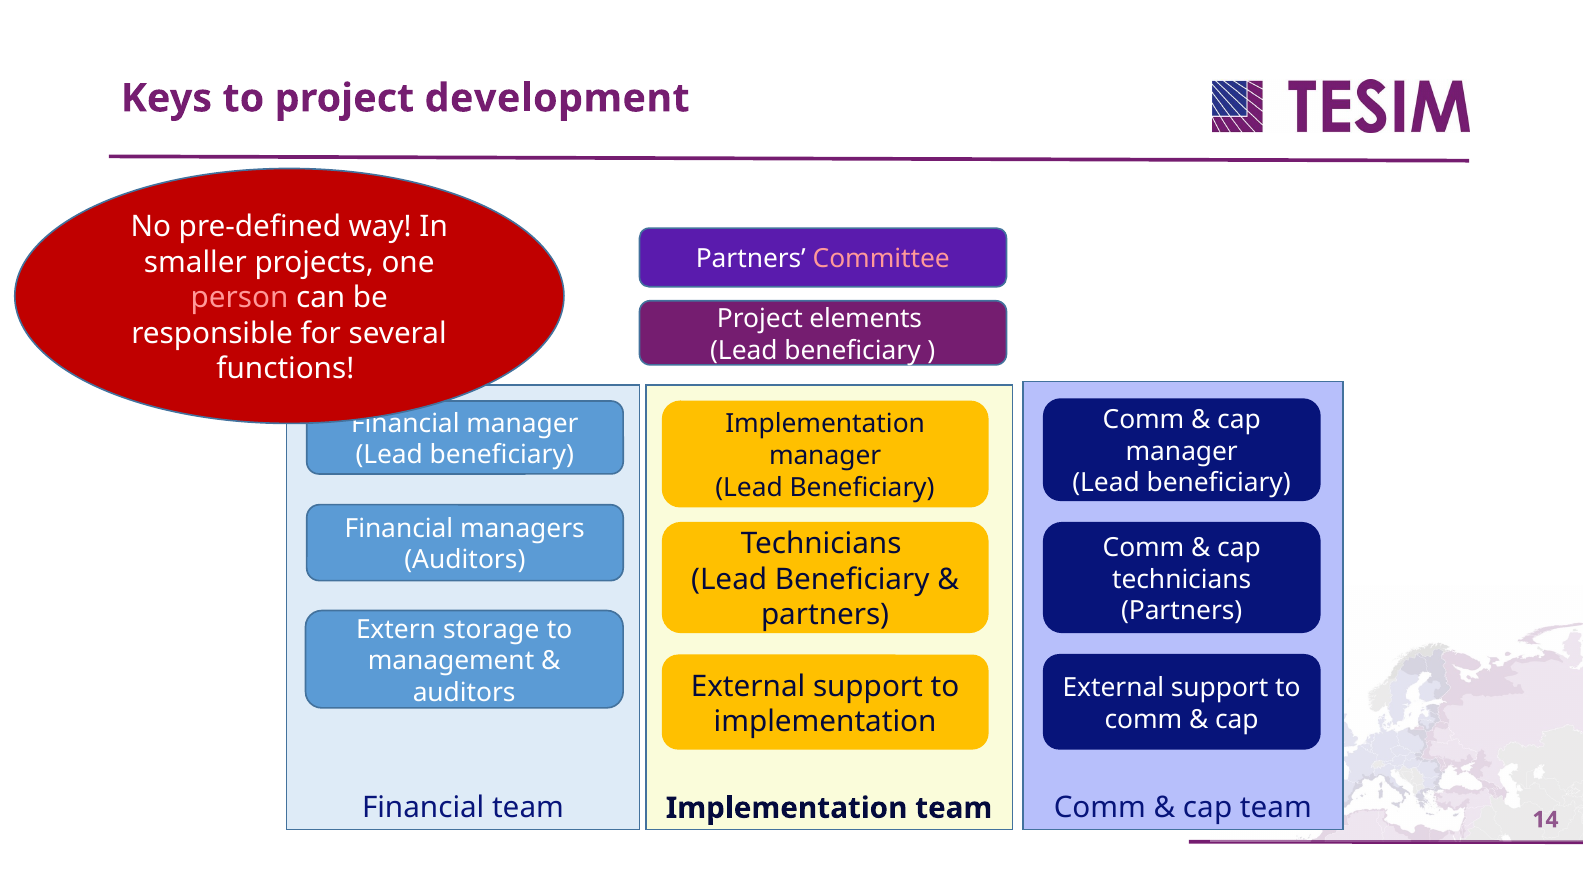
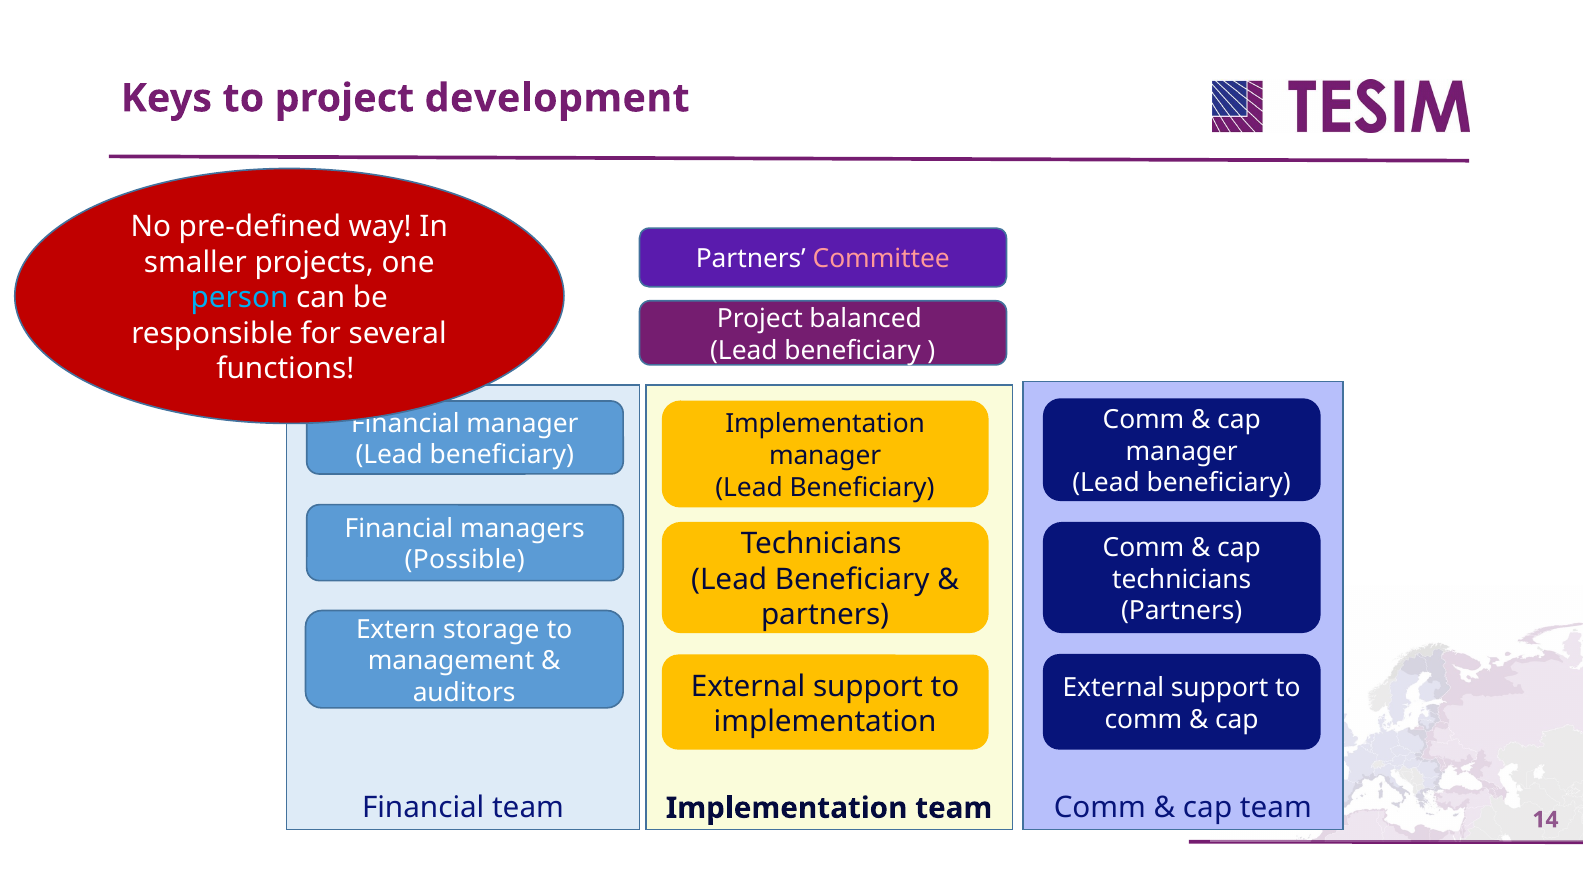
person colour: pink -> light blue
elements: elements -> balanced
Auditors at (465, 561): Auditors -> Possible
